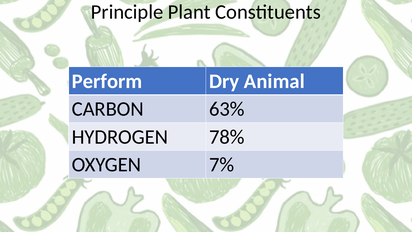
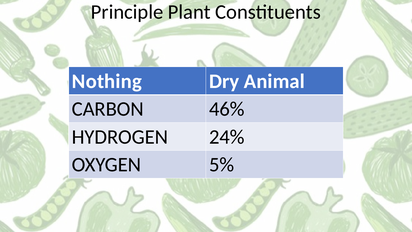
Perform: Perform -> Nothing
63%: 63% -> 46%
78%: 78% -> 24%
7%: 7% -> 5%
